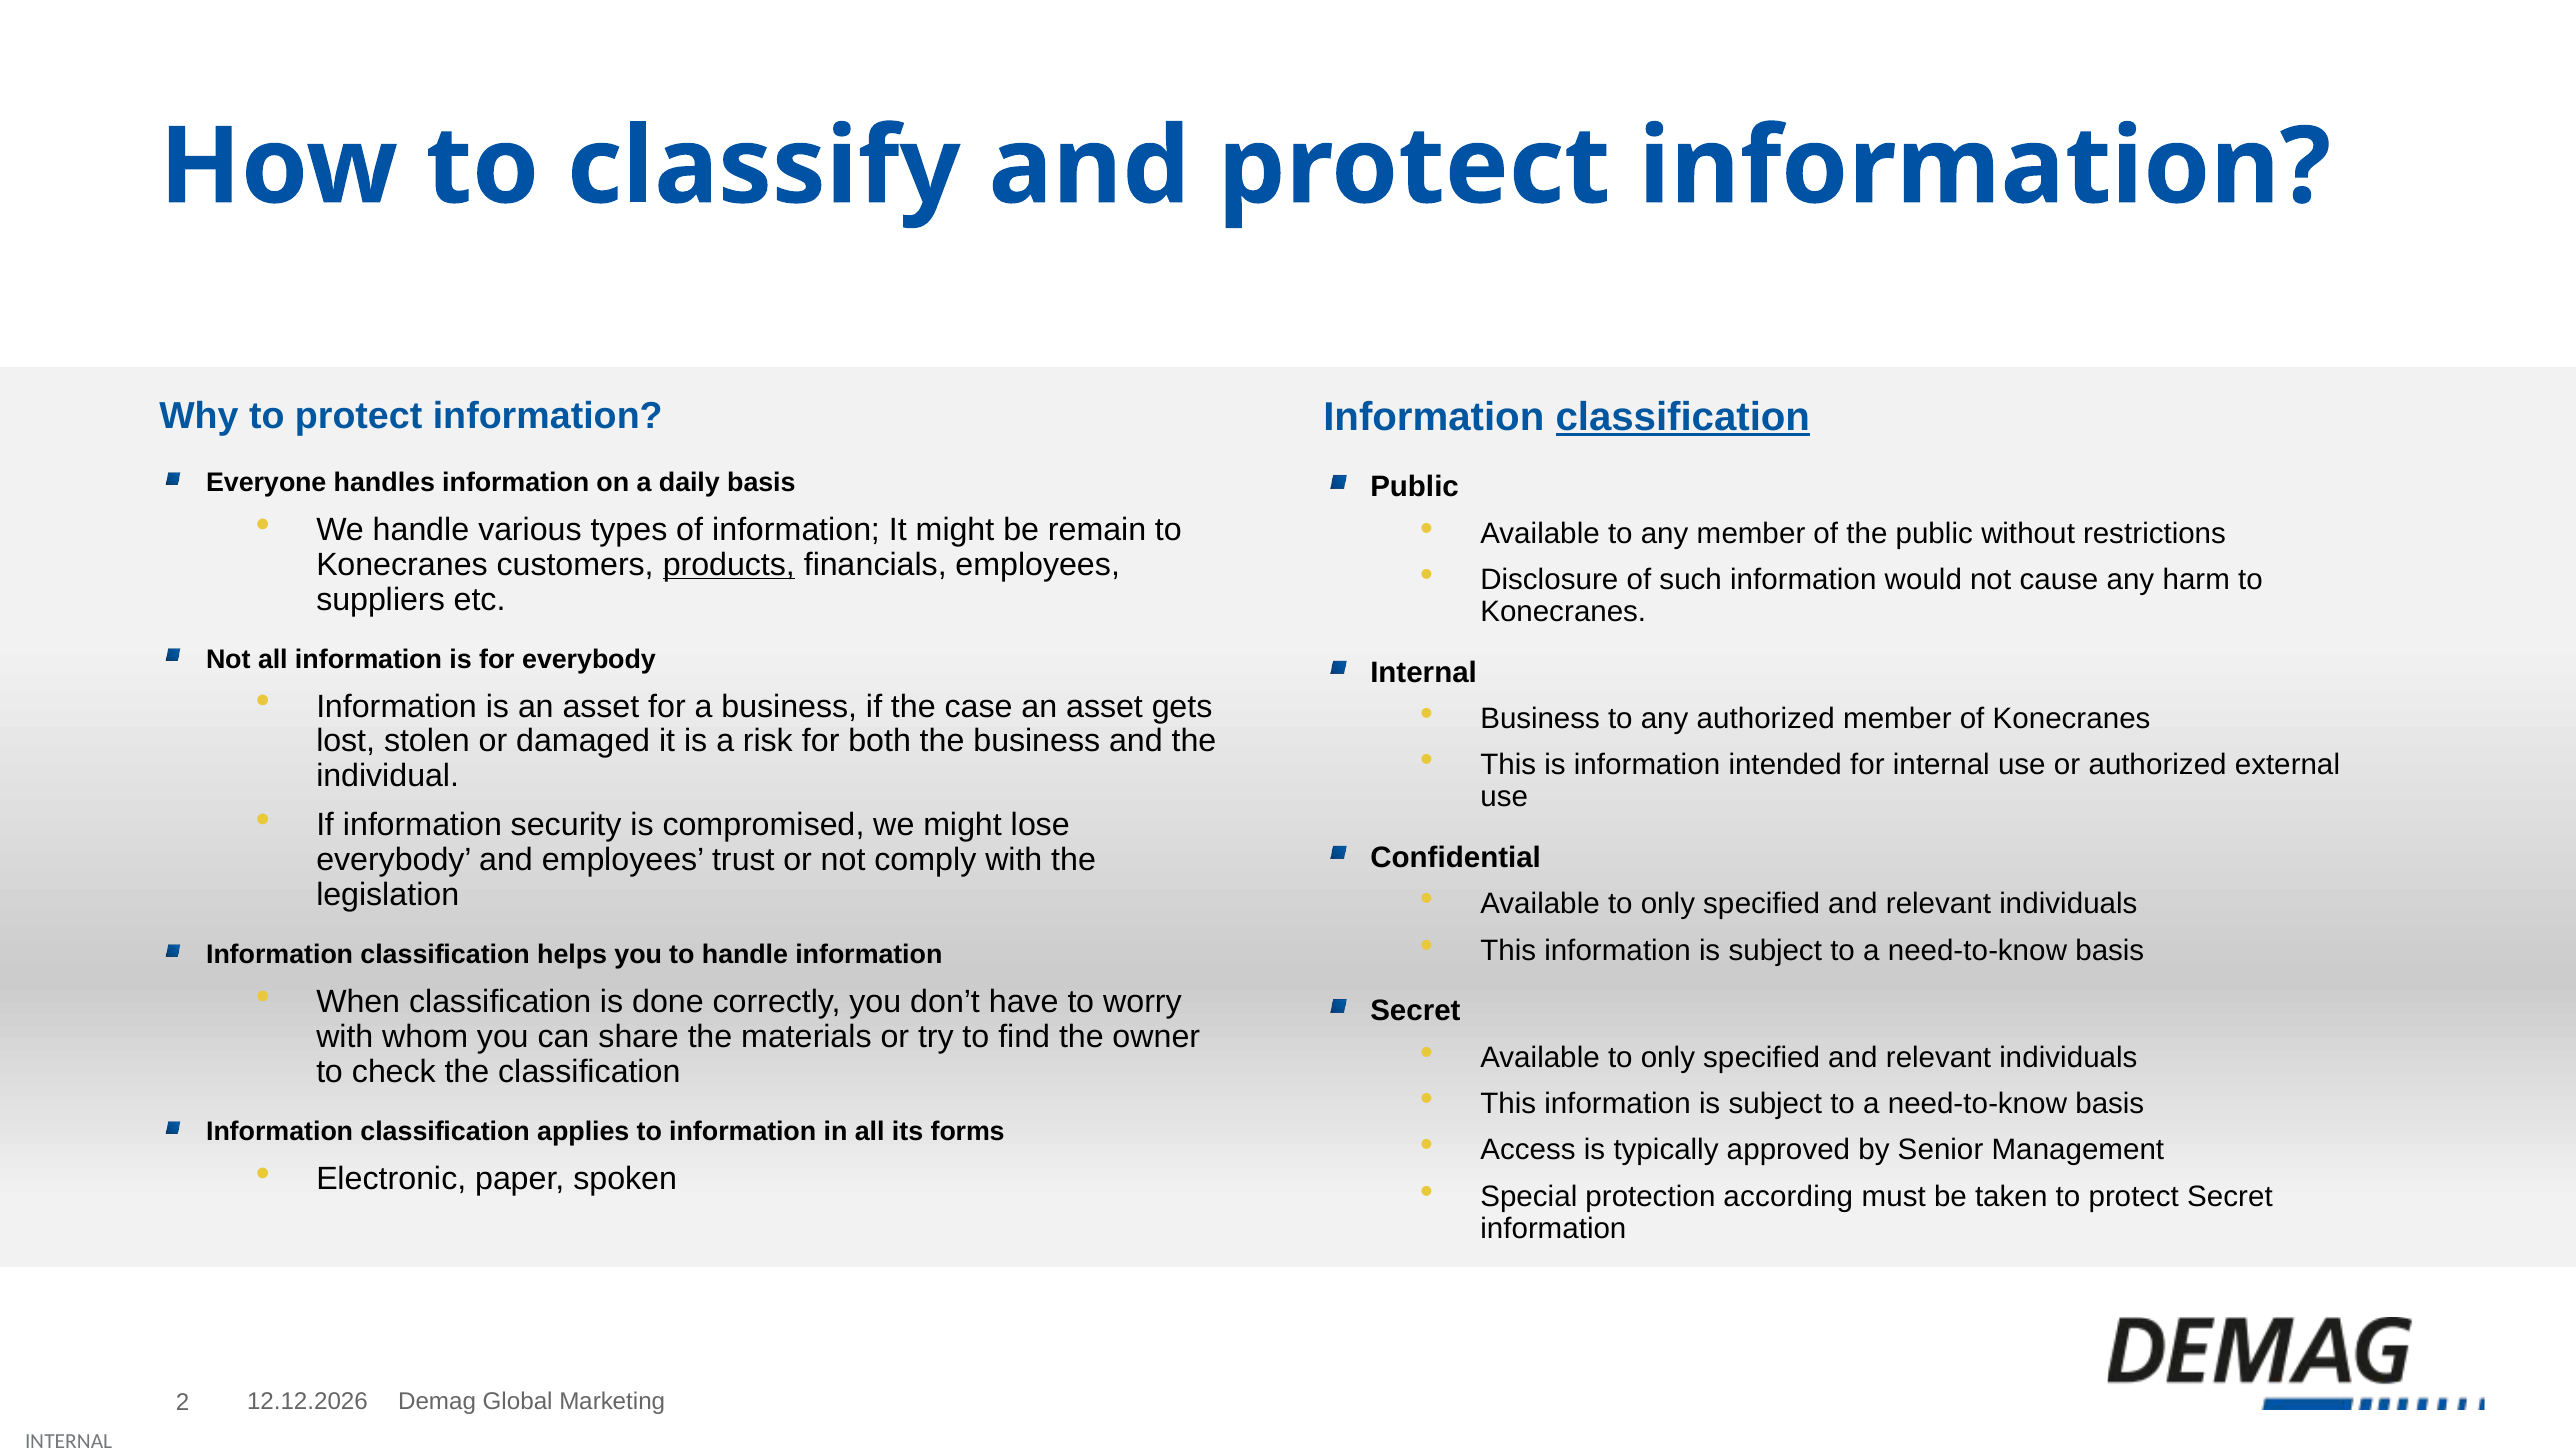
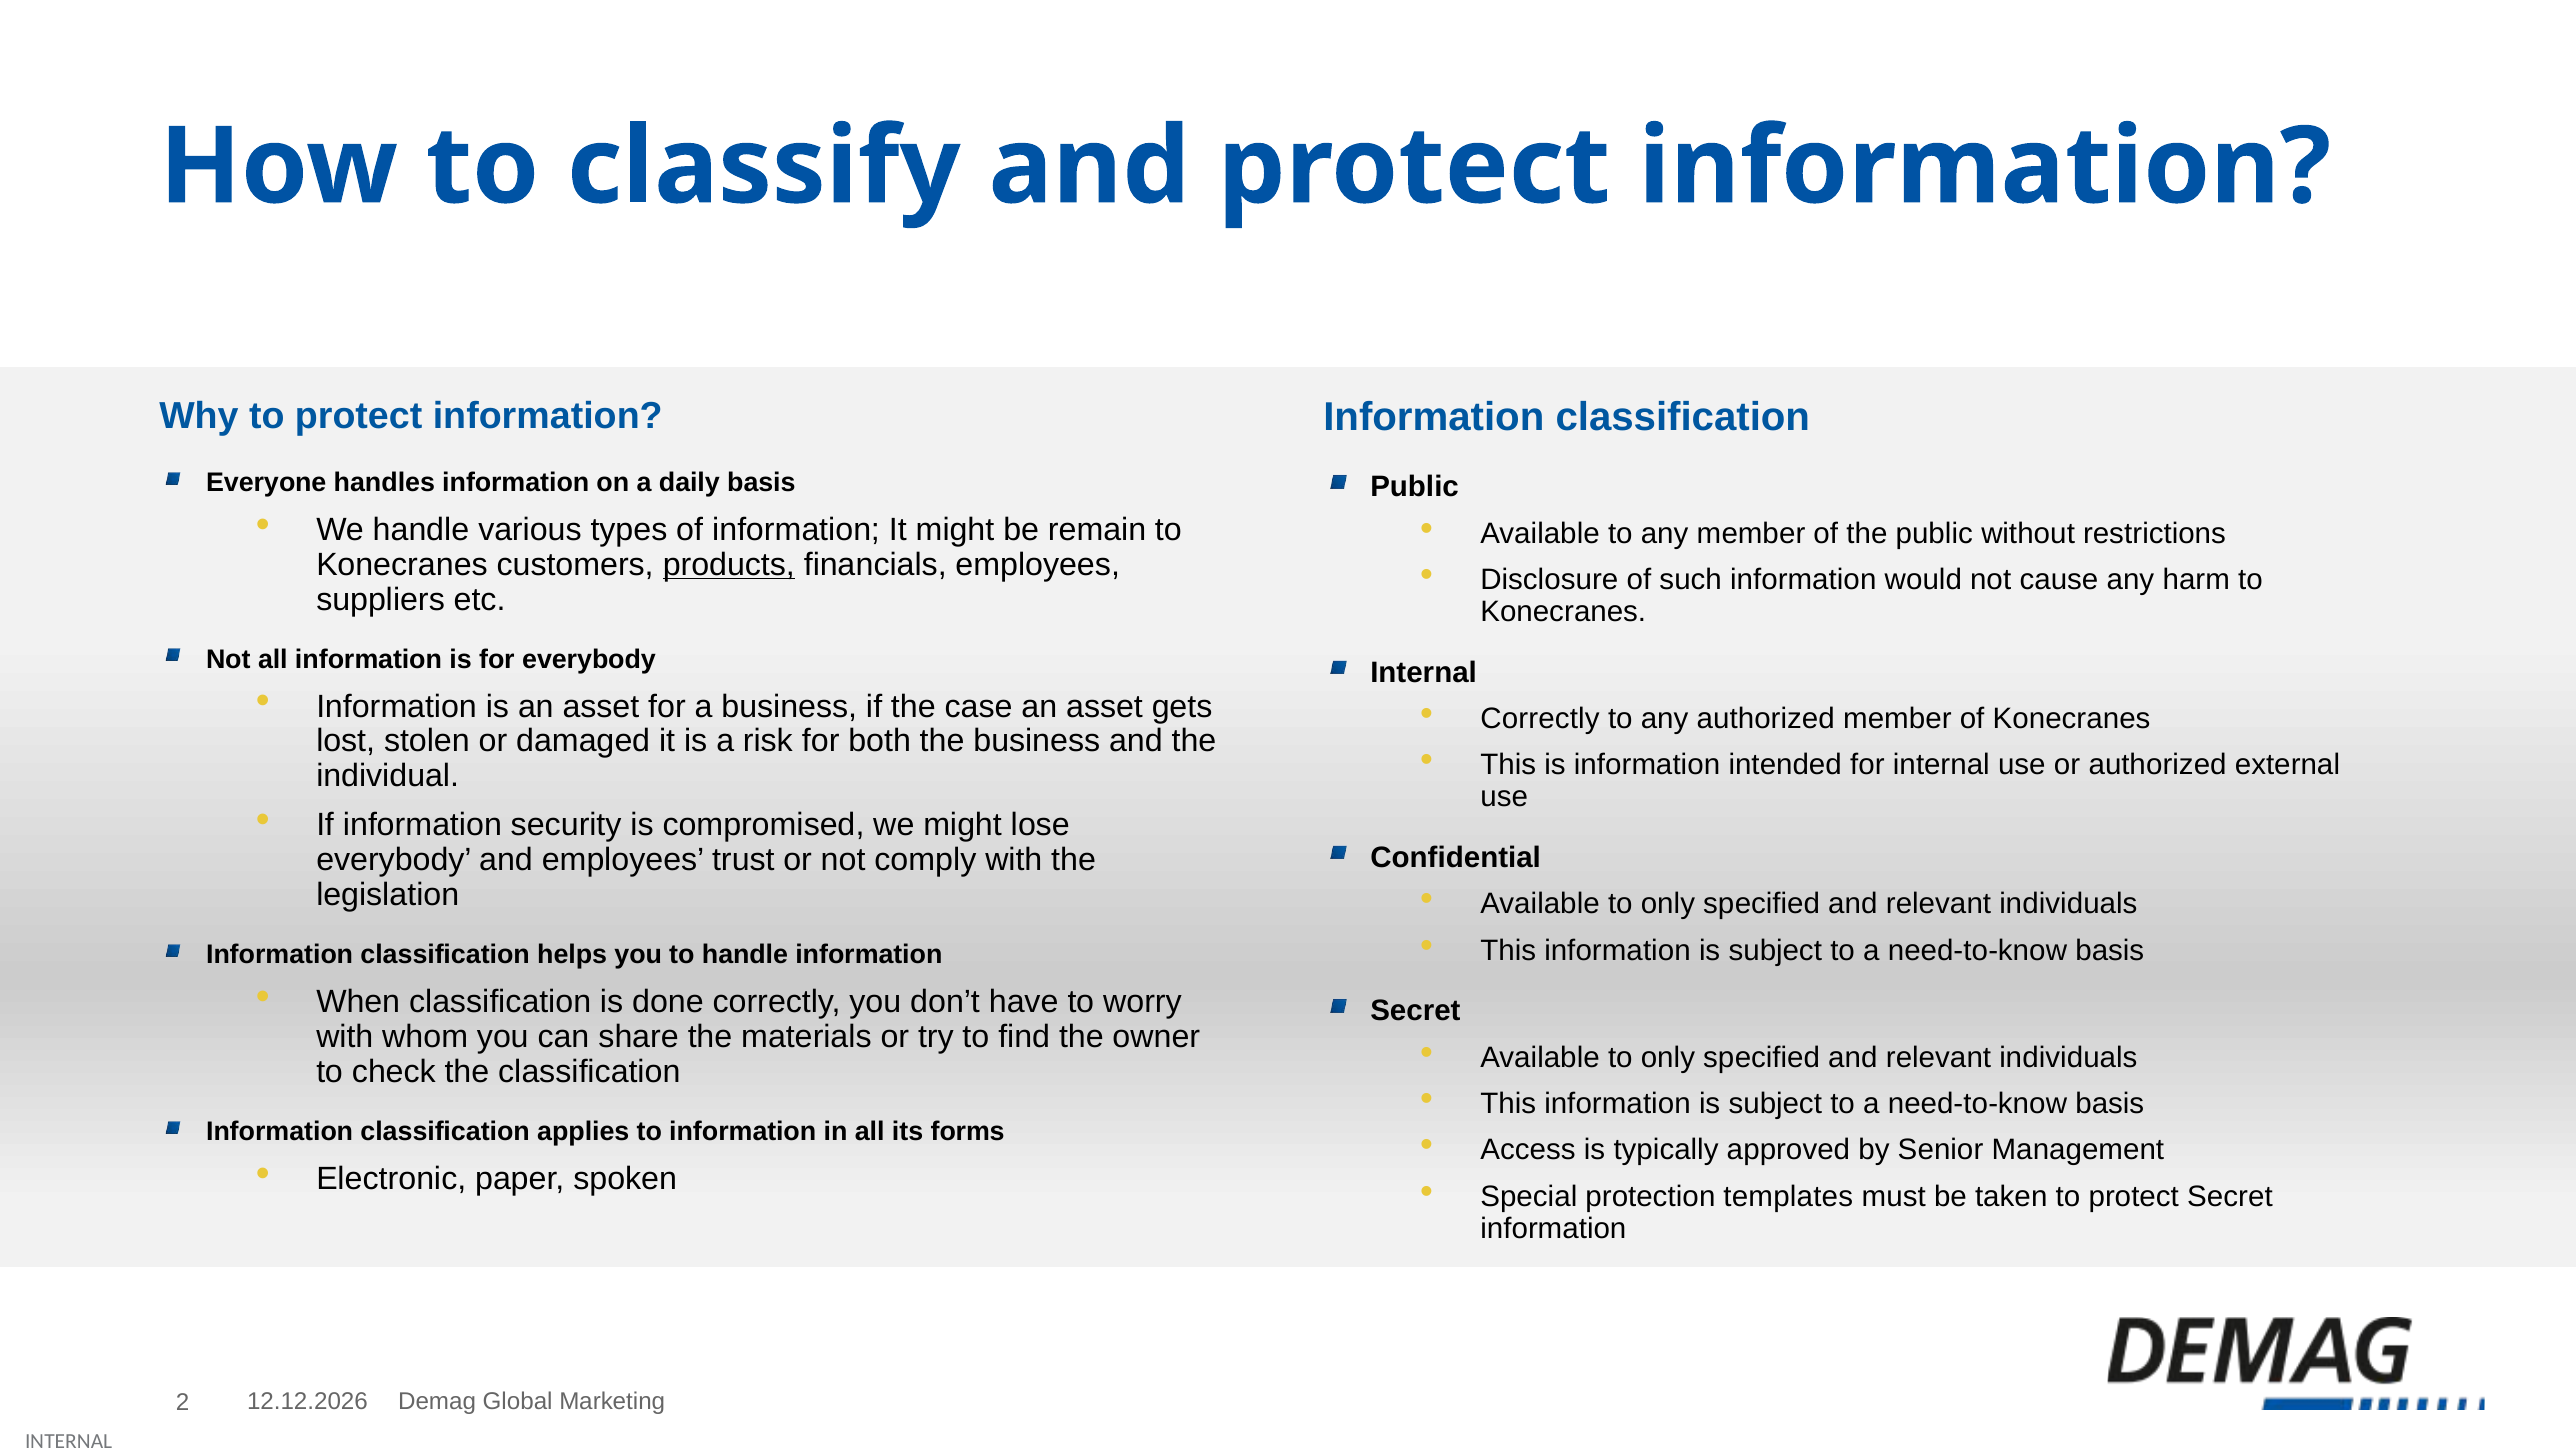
classification at (1683, 417) underline: present -> none
Business at (1540, 719): Business -> Correctly
according: according -> templates
